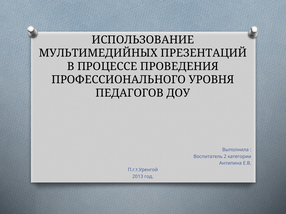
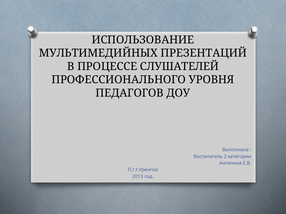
ПРОВЕДЕНИЯ: ПРОВЕДЕНИЯ -> СЛУШАТЕЛЕЙ
